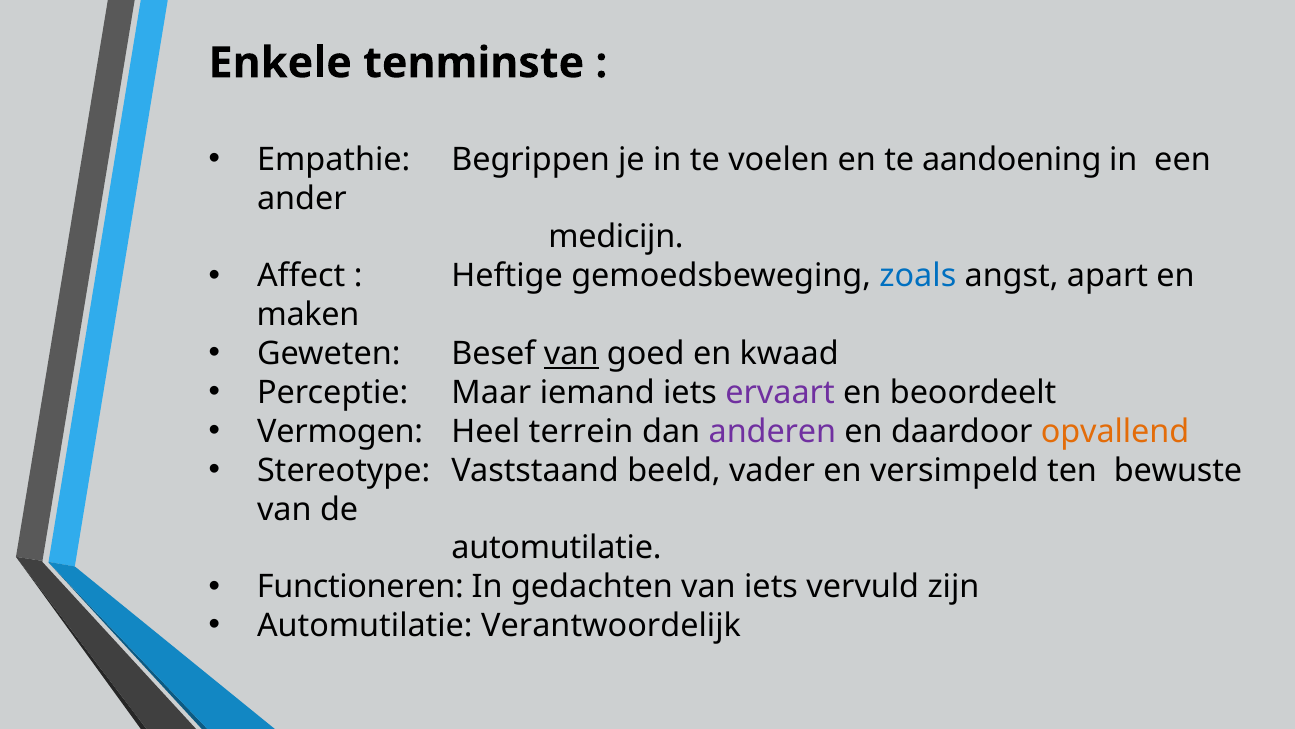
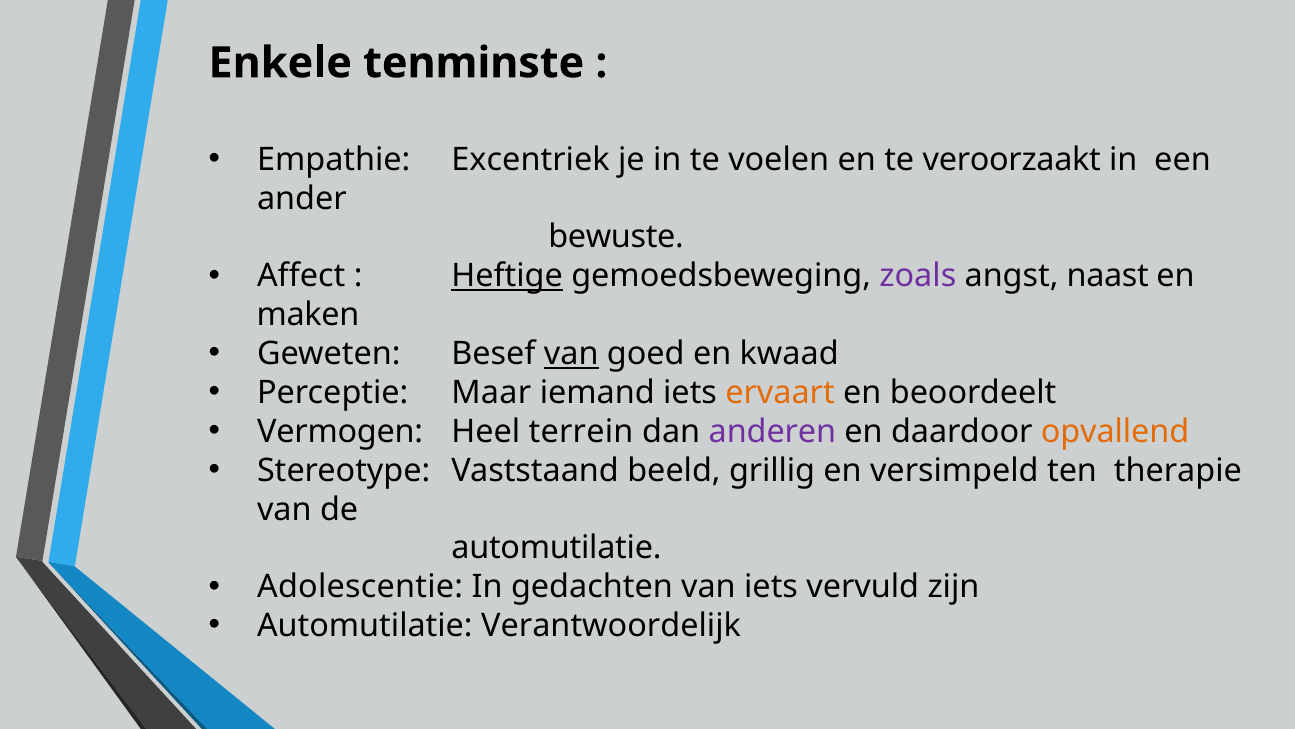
Begrippen: Begrippen -> Excentriek
aandoening: aandoening -> veroorzaakt
medicijn: medicijn -> bewuste
Heftige underline: none -> present
zoals colour: blue -> purple
apart: apart -> naast
ervaart colour: purple -> orange
vader: vader -> grillig
bewuste: bewuste -> therapie
Functioneren: Functioneren -> Adolescentie
